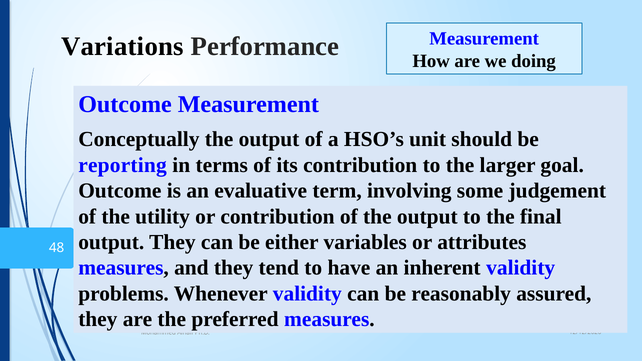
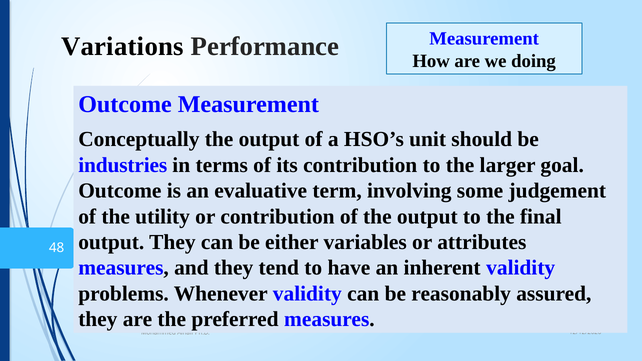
reporting: reporting -> industries
